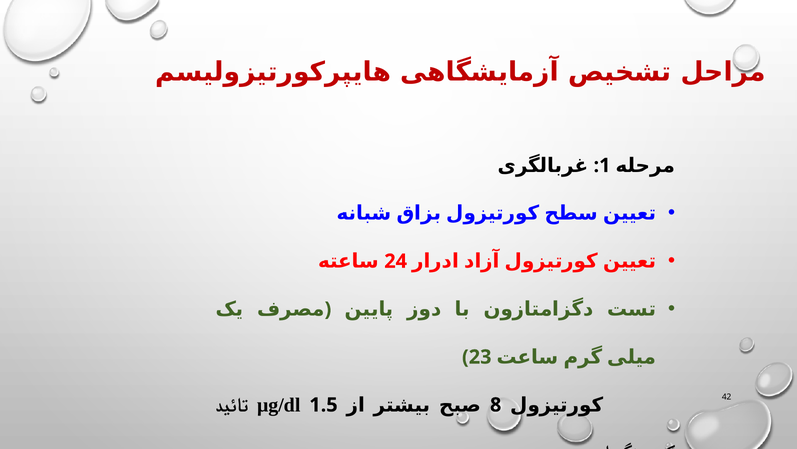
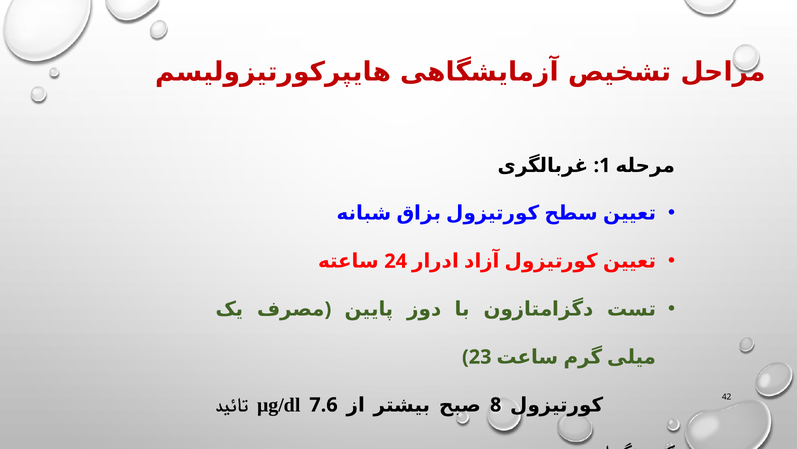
1.5: 1.5 -> 7.6
